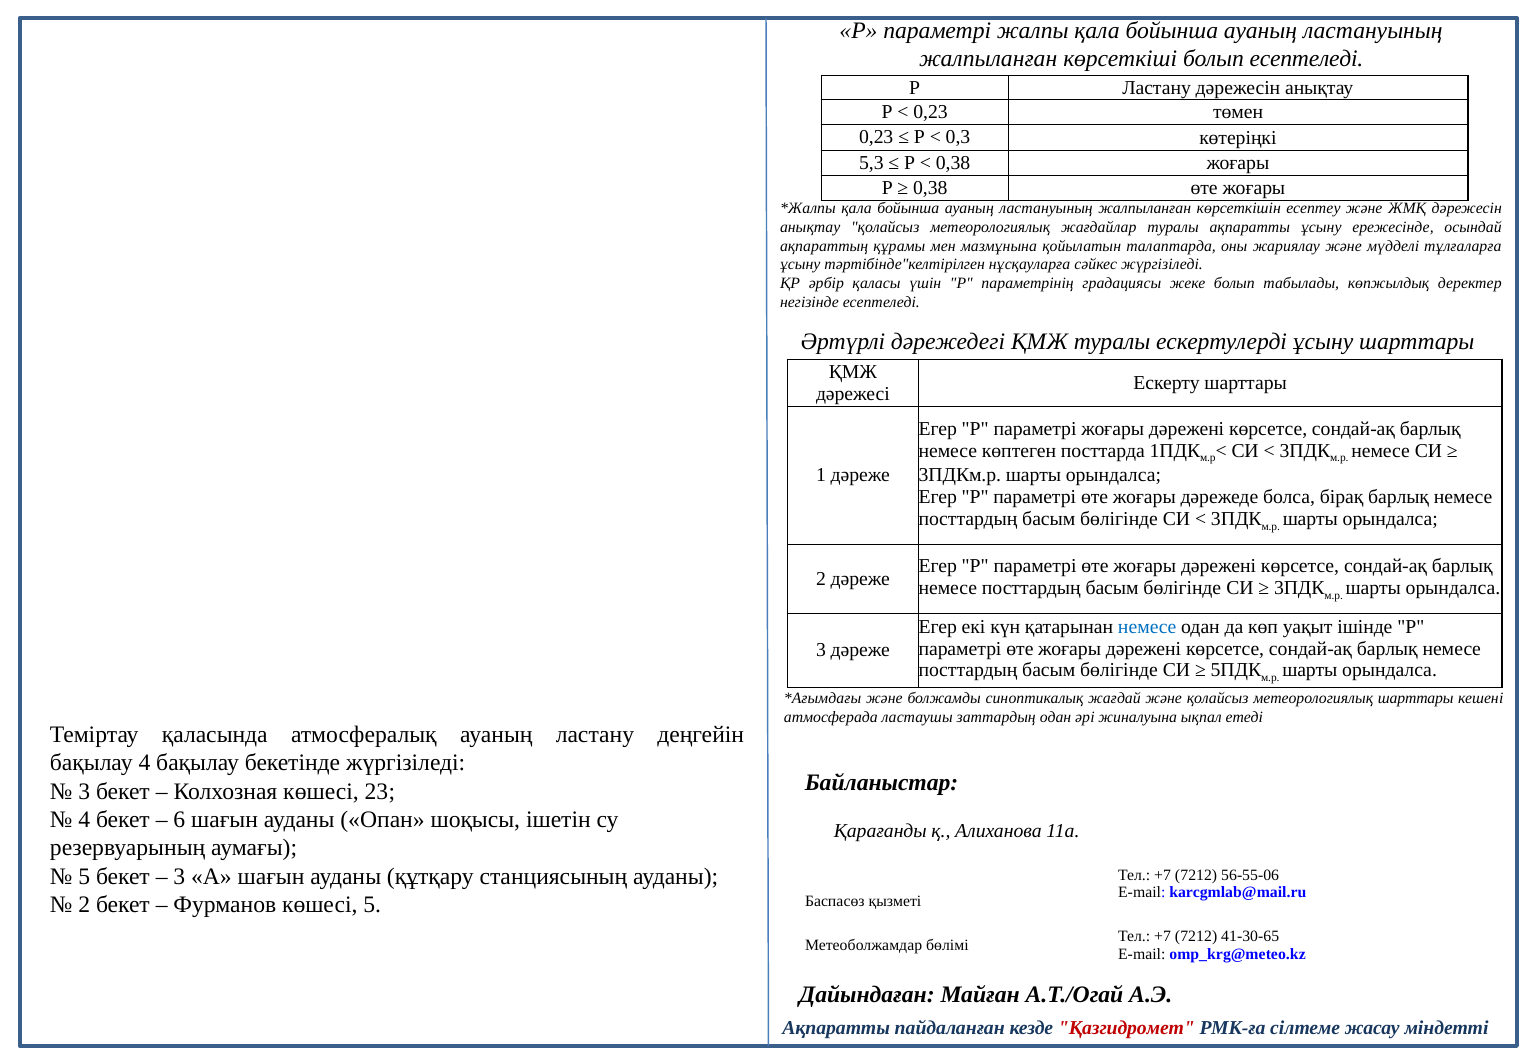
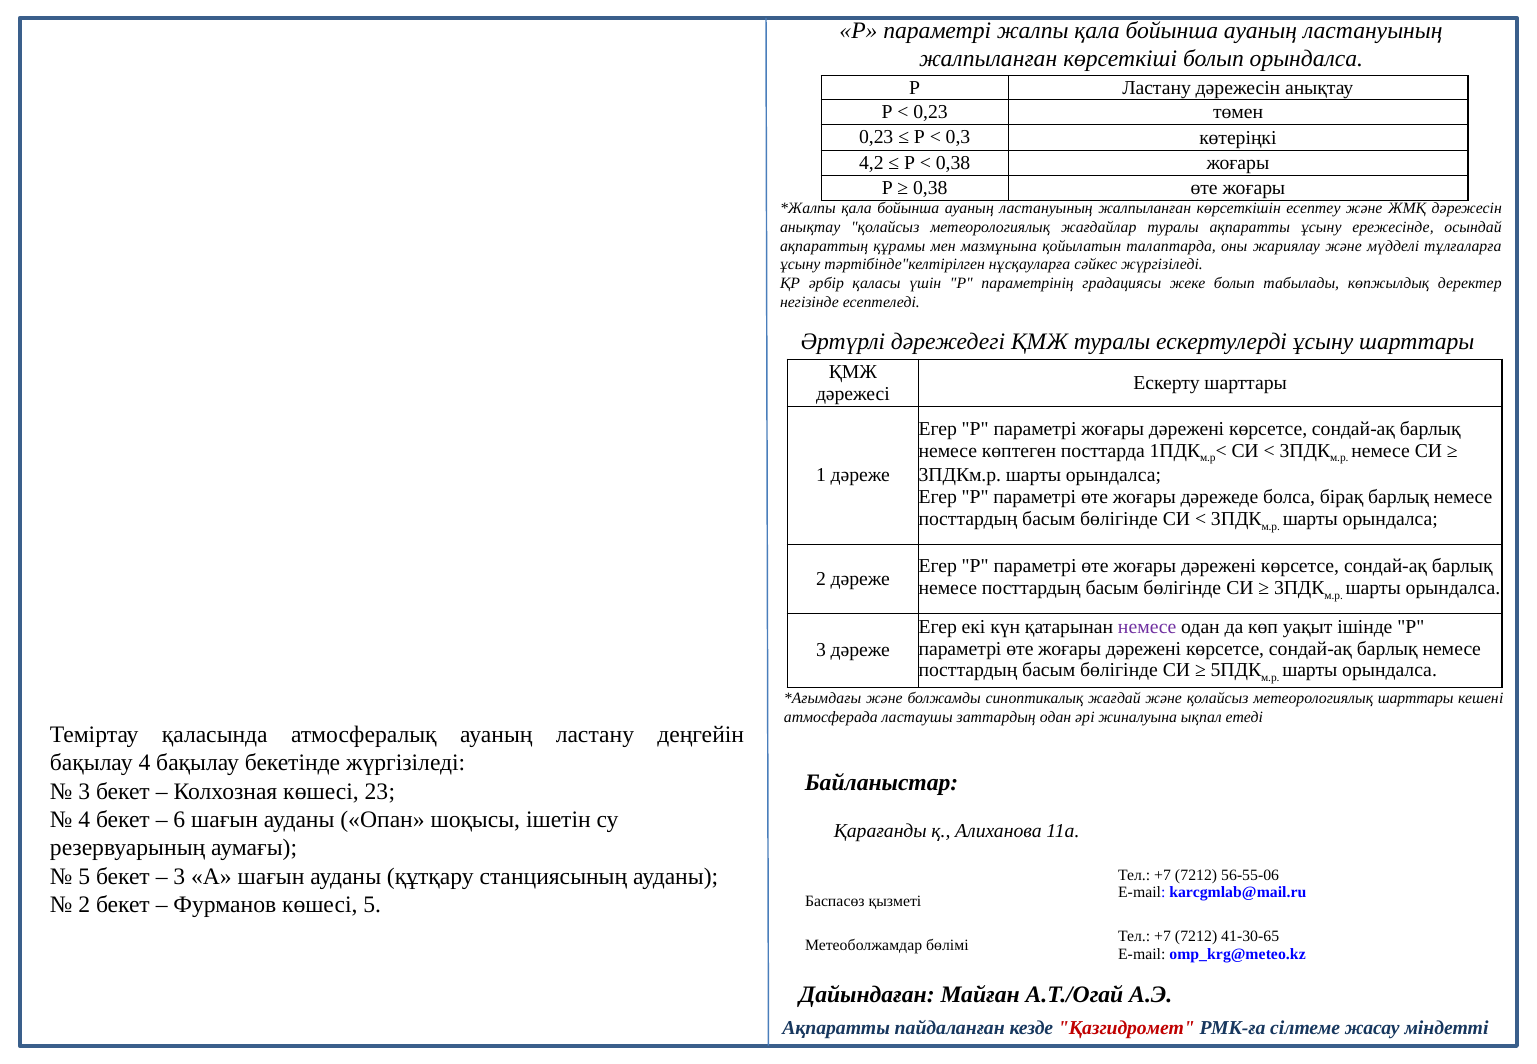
болып есептеледі: есептеледі -> орындалса
5,3: 5,3 -> 4,2
немесе at (1147, 627) colour: blue -> purple
